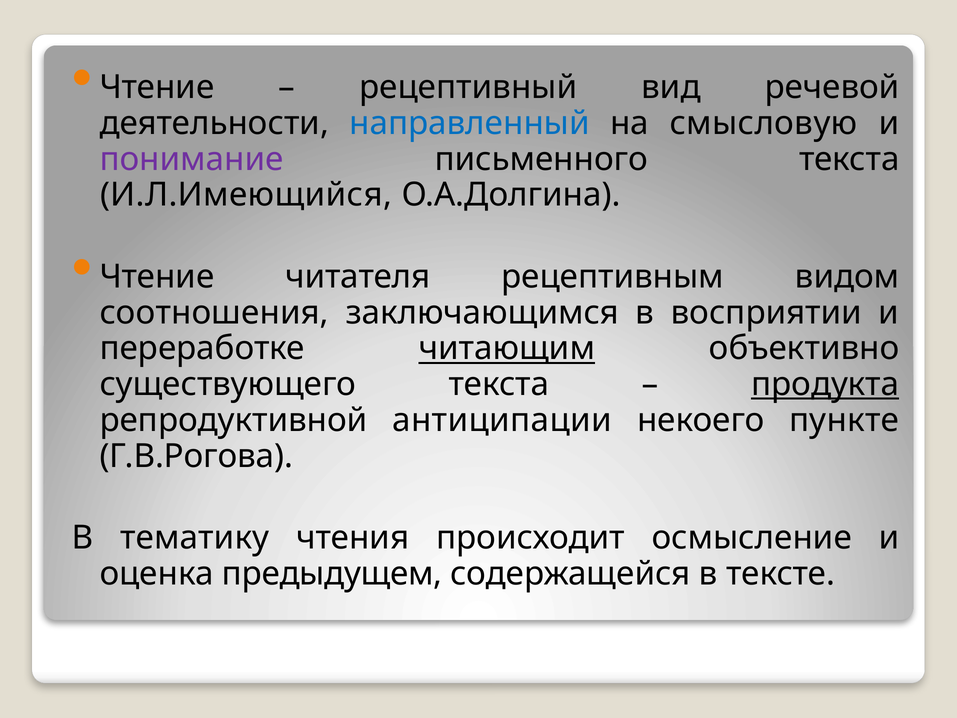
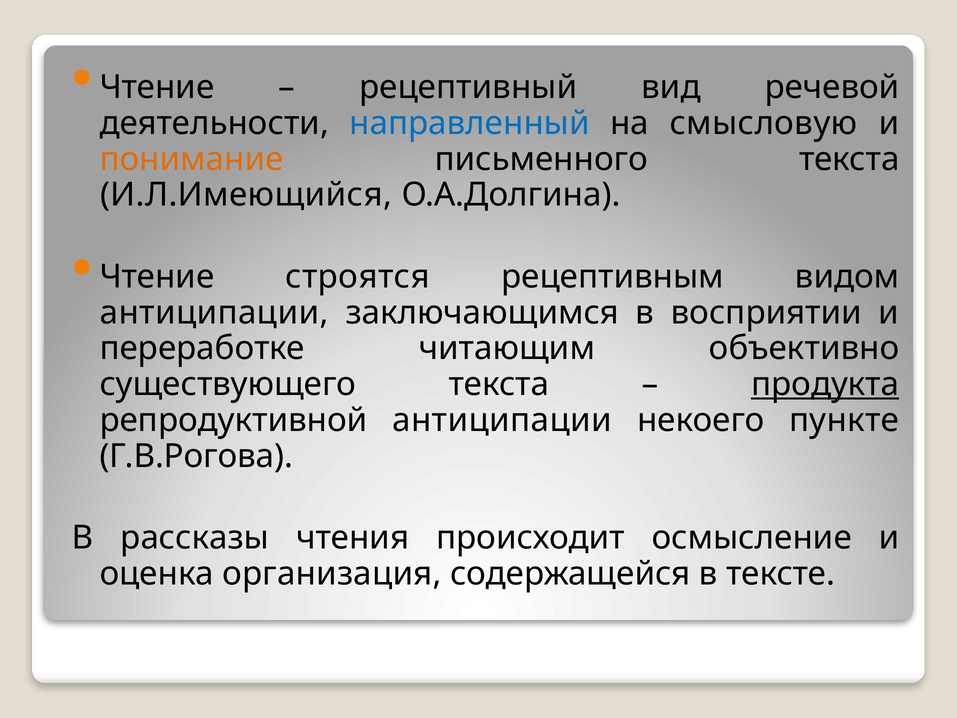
понимание colour: purple -> orange
читателя: читателя -> строятся
соотношения at (214, 312): соотношения -> антиципации
читающим underline: present -> none
тематику: тематику -> рассказы
предыдущем: предыдущем -> организация
